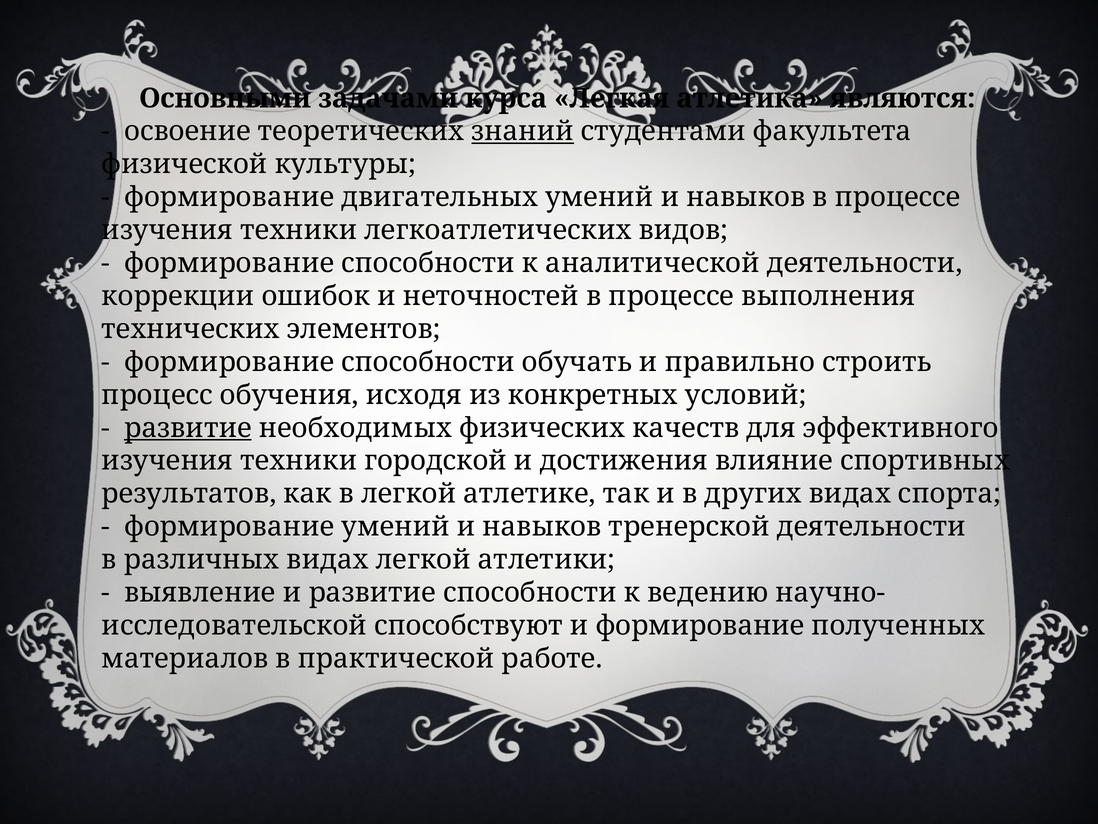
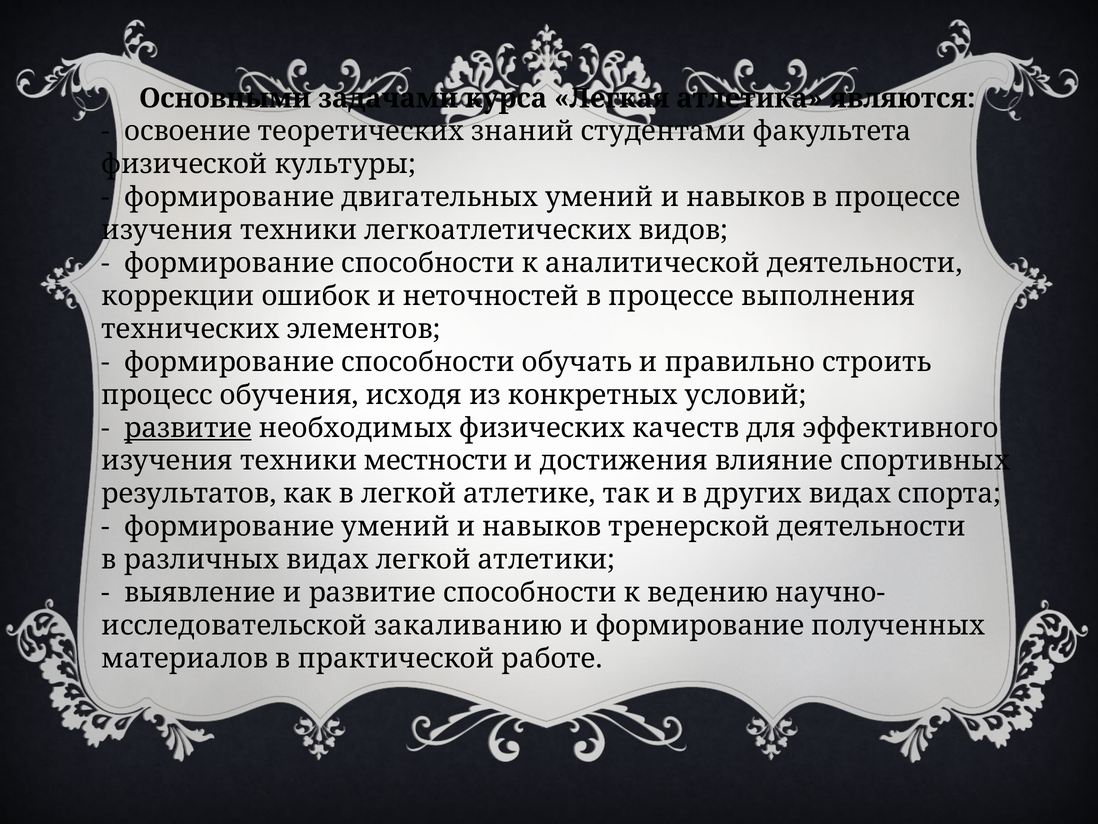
знаний underline: present -> none
городской: городской -> местности
способствуют: способствуют -> закаливанию
